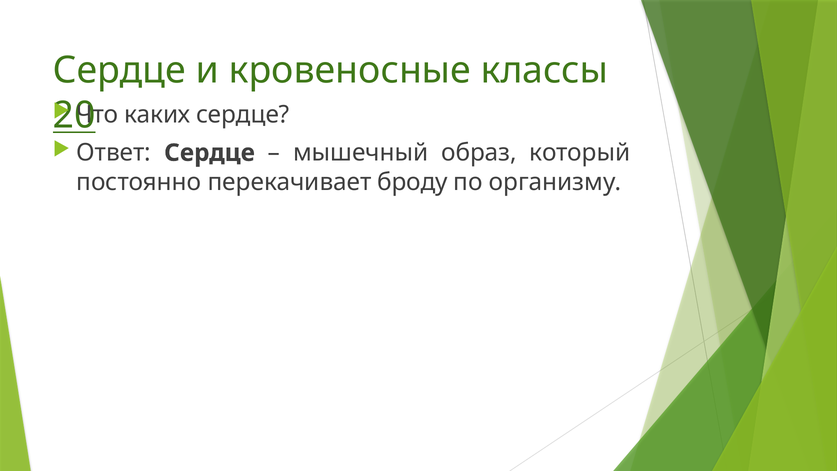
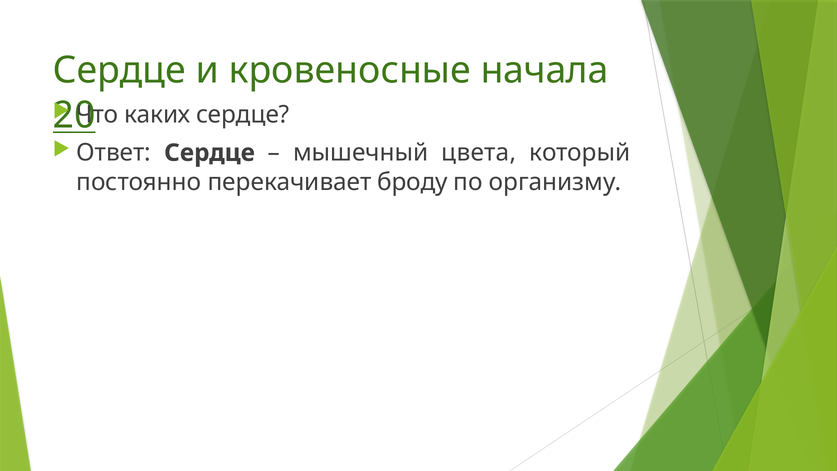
классы: классы -> начала
образ: образ -> цвета
